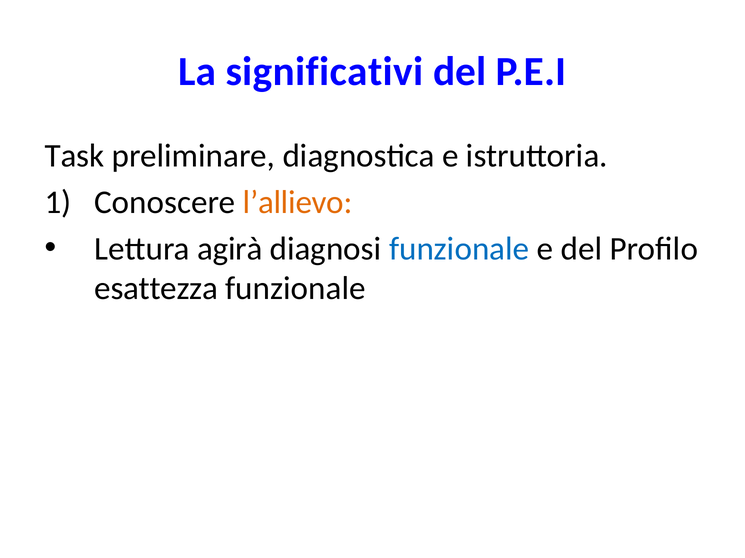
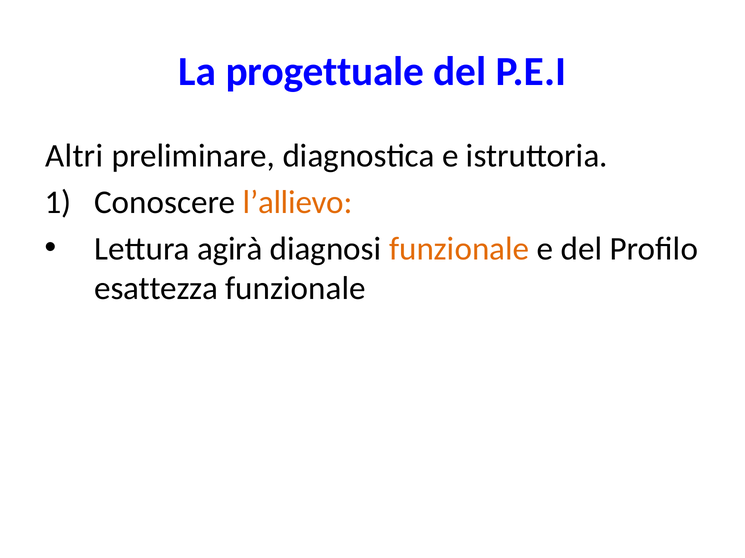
significativi: significativi -> progettuale
Task: Task -> Altri
funzionale at (459, 249) colour: blue -> orange
